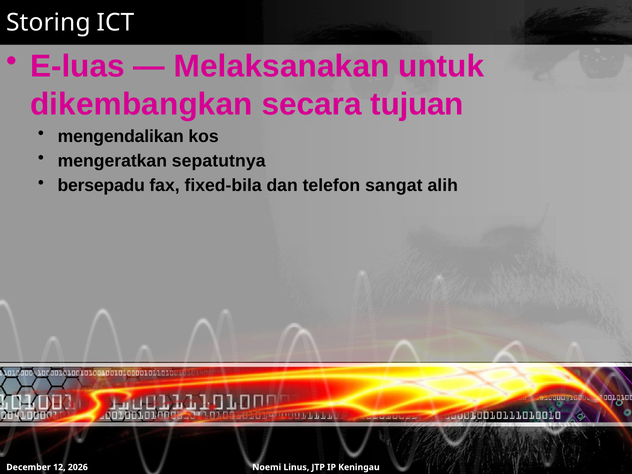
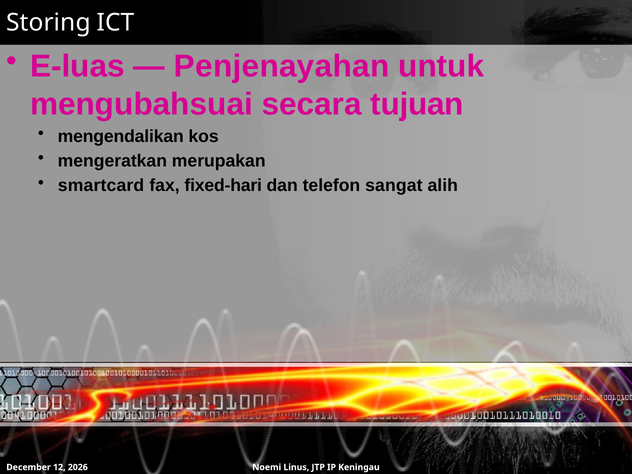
Melaksanakan: Melaksanakan -> Penjenayahan
dikembangkan: dikembangkan -> mengubahsuai
sepatutnya: sepatutnya -> merupakan
bersepadu: bersepadu -> smartcard
fixed-bila: fixed-bila -> fixed-hari
